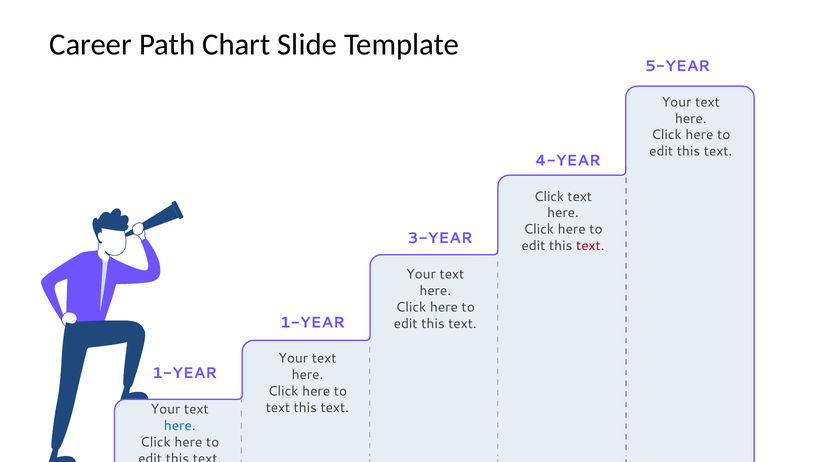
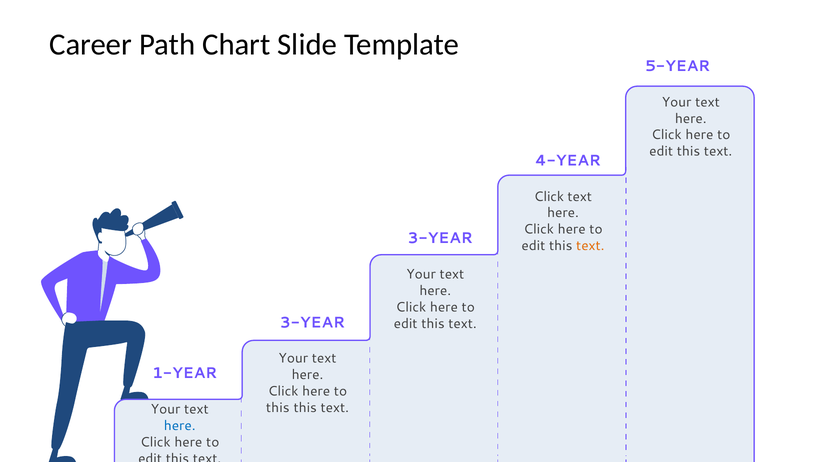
text at (590, 246) colour: red -> orange
1-YEAR at (312, 322): 1-YEAR -> 3-YEAR
text at (278, 408): text -> this
